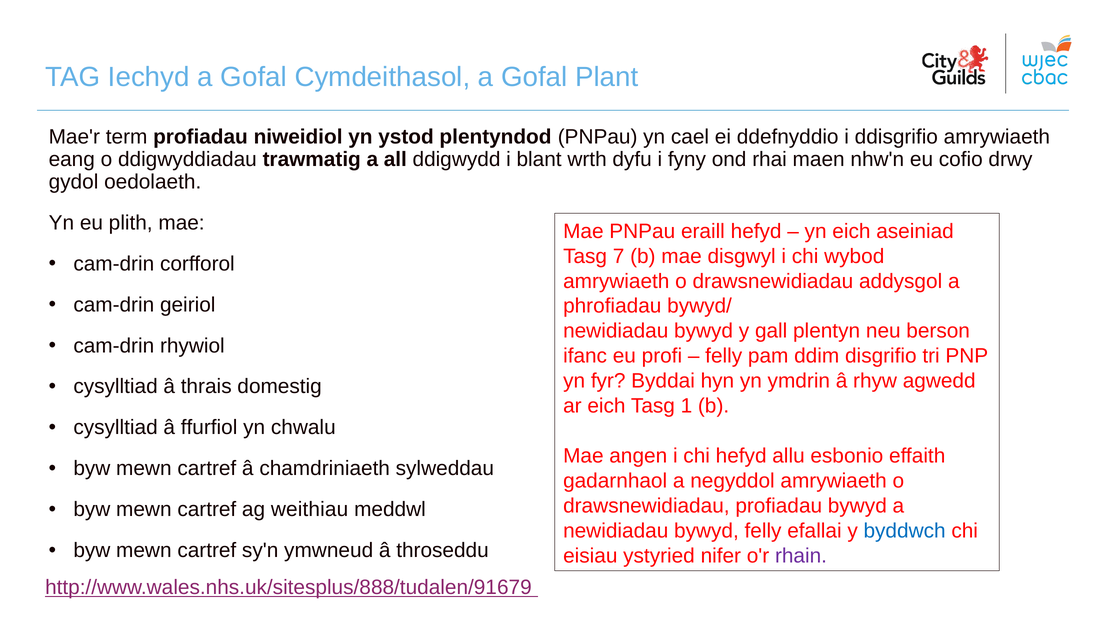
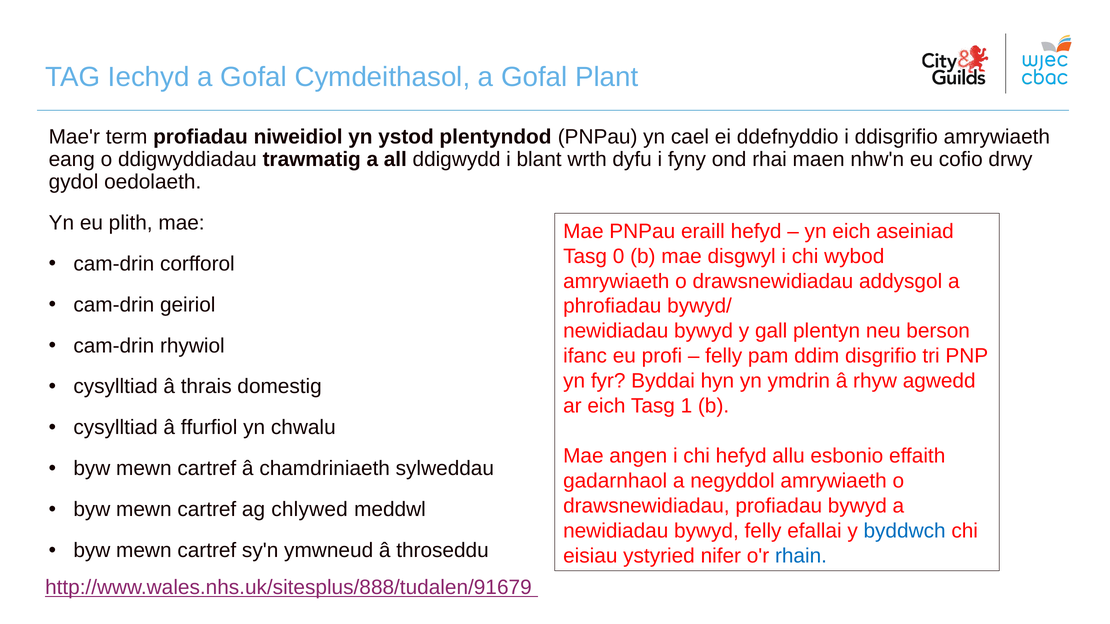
7: 7 -> 0
weithiau: weithiau -> chlywed
rhain colour: purple -> blue
